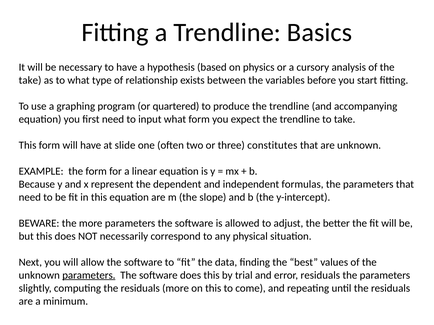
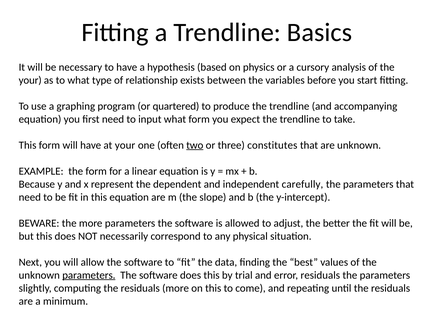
take at (30, 80): take -> your
at slide: slide -> your
two underline: none -> present
formulas: formulas -> carefully
